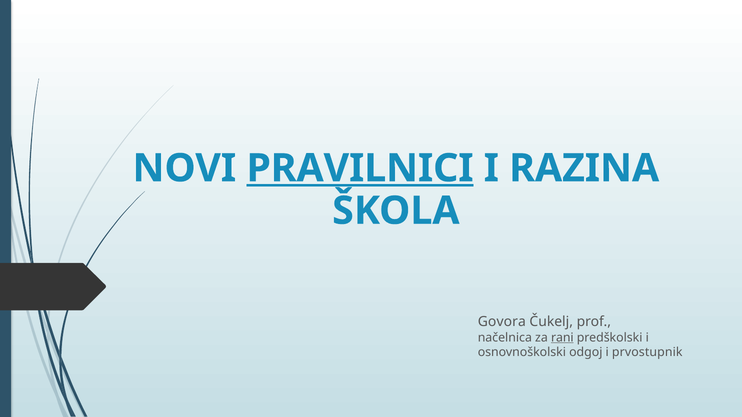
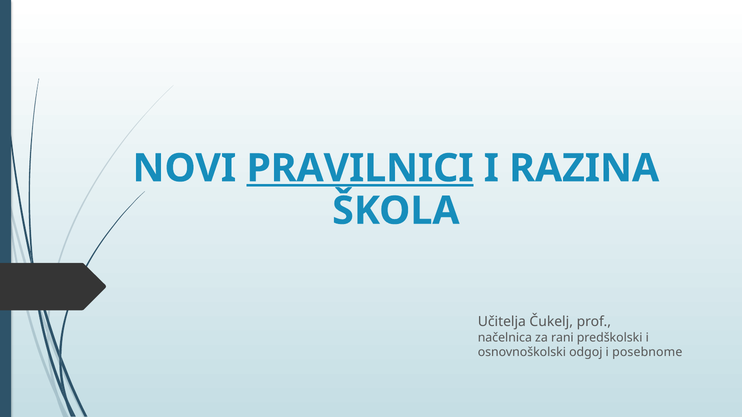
Govora: Govora -> Učitelja
rani underline: present -> none
prvostupnik: prvostupnik -> posebnome
